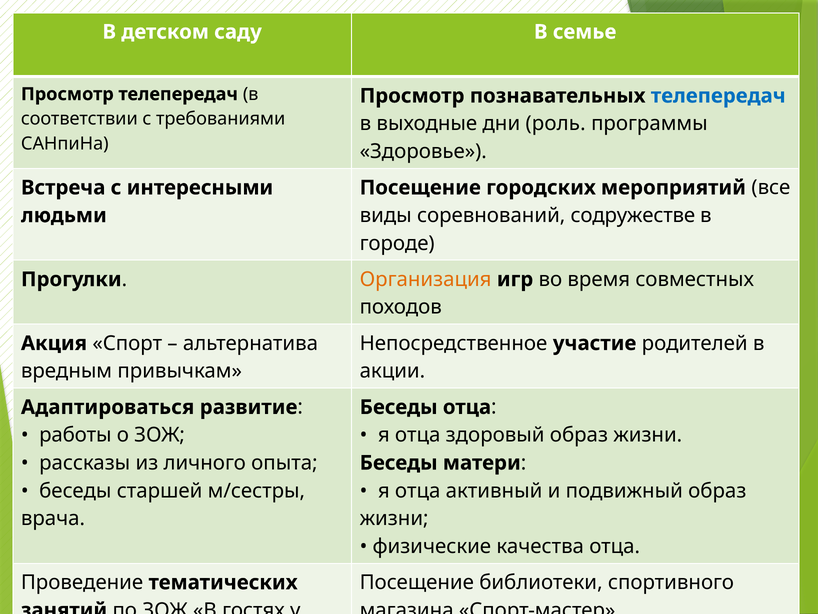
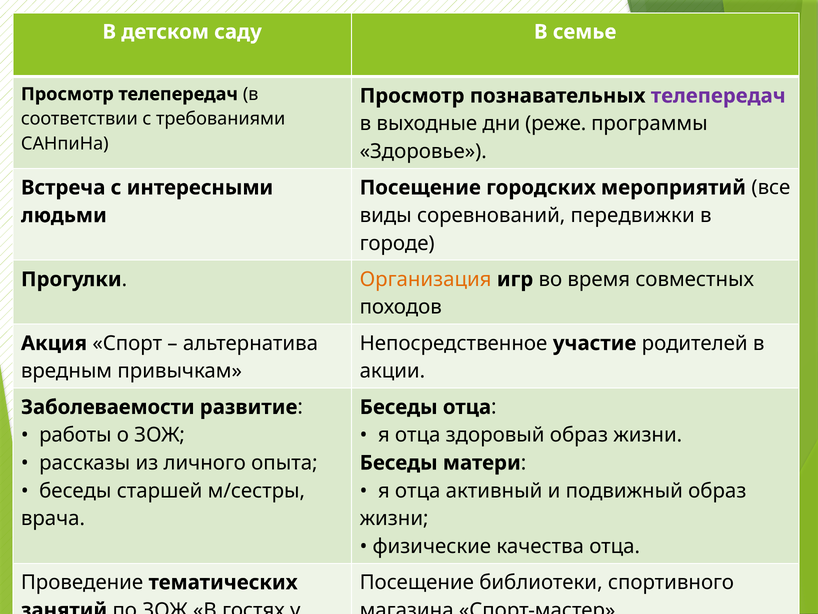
телепередач at (718, 96) colour: blue -> purple
роль: роль -> реже
содружестве: содружестве -> передвижки
Адаптироваться: Адаптироваться -> Заболеваемости
